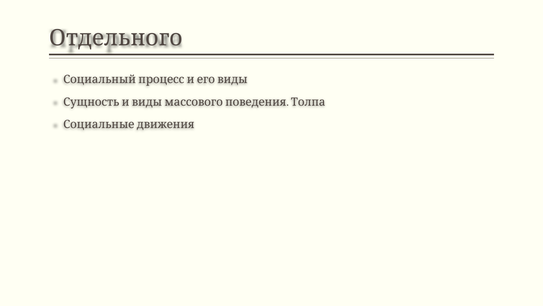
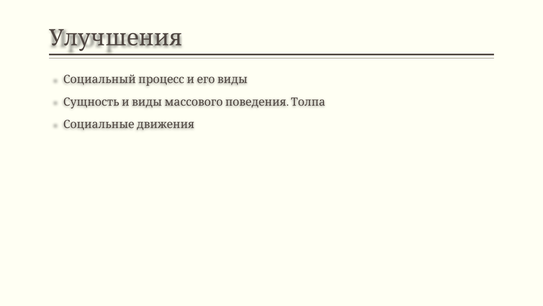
Отдельного: Отдельного -> Улучшения
